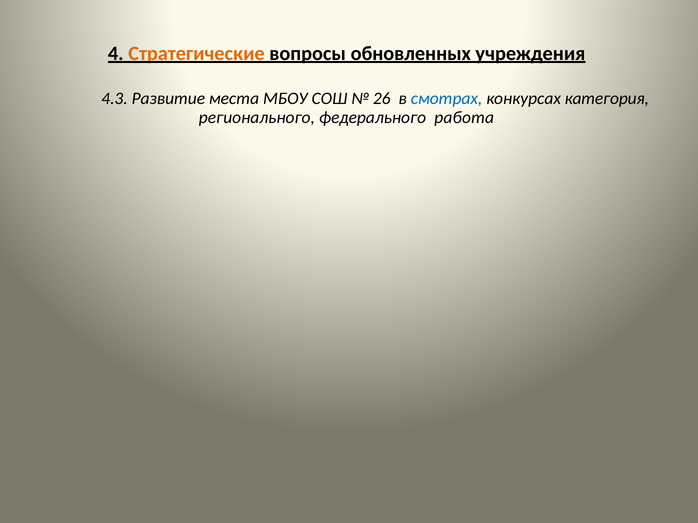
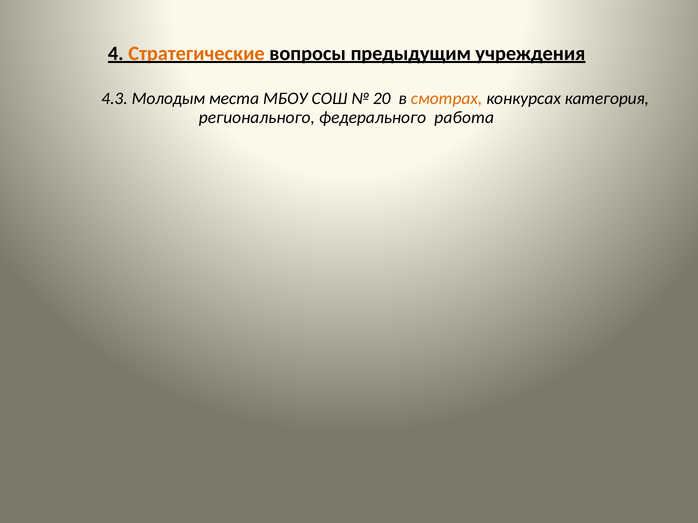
обновленных: обновленных -> предыдущим
Развитие: Развитие -> Молодым
26: 26 -> 20
смотрах colour: blue -> orange
